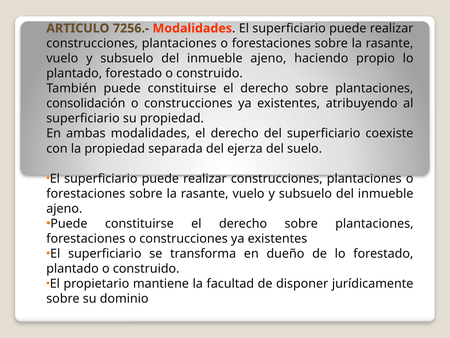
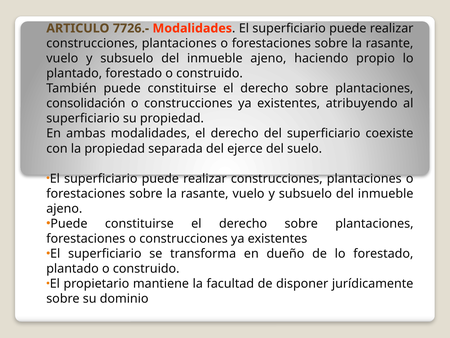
7256.-: 7256.- -> 7726.-
ejerza: ejerza -> ejerce
